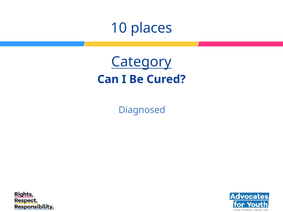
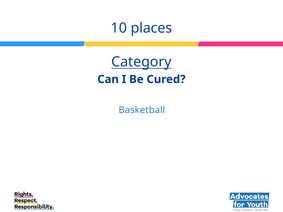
Diagnosed: Diagnosed -> Basketball
